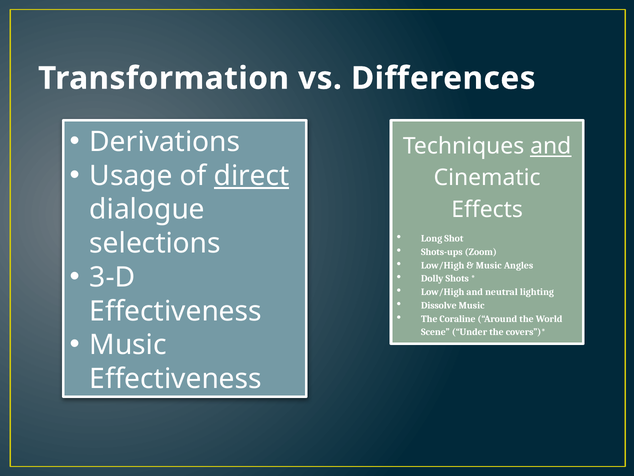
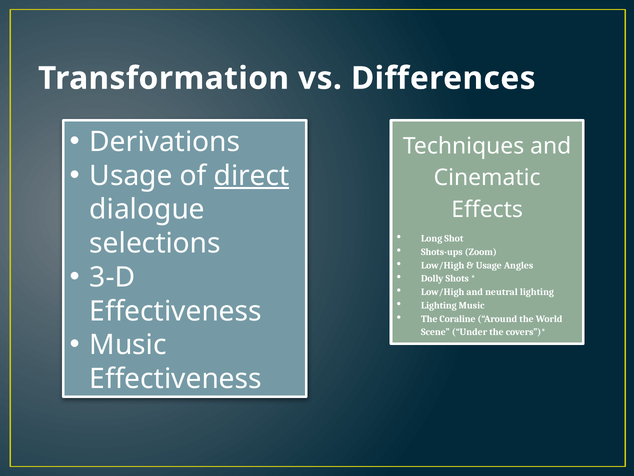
and at (551, 146) underline: present -> none
Music at (489, 265): Music -> Usage
Dissolve at (439, 305): Dissolve -> Lighting
